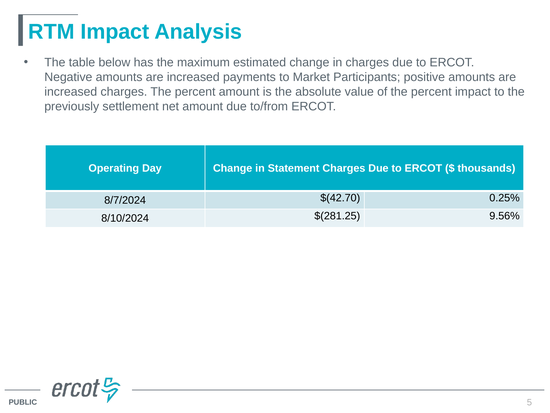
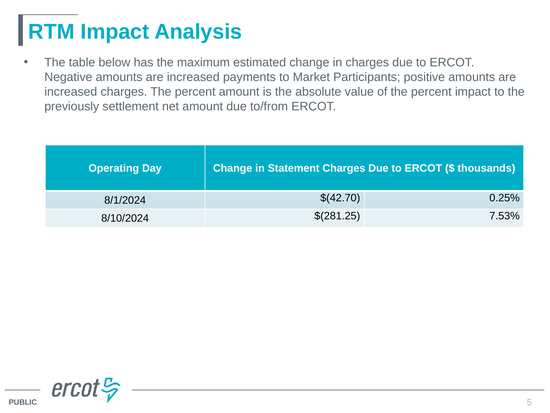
8/7/2024: 8/7/2024 -> 8/1/2024
9.56%: 9.56% -> 7.53%
